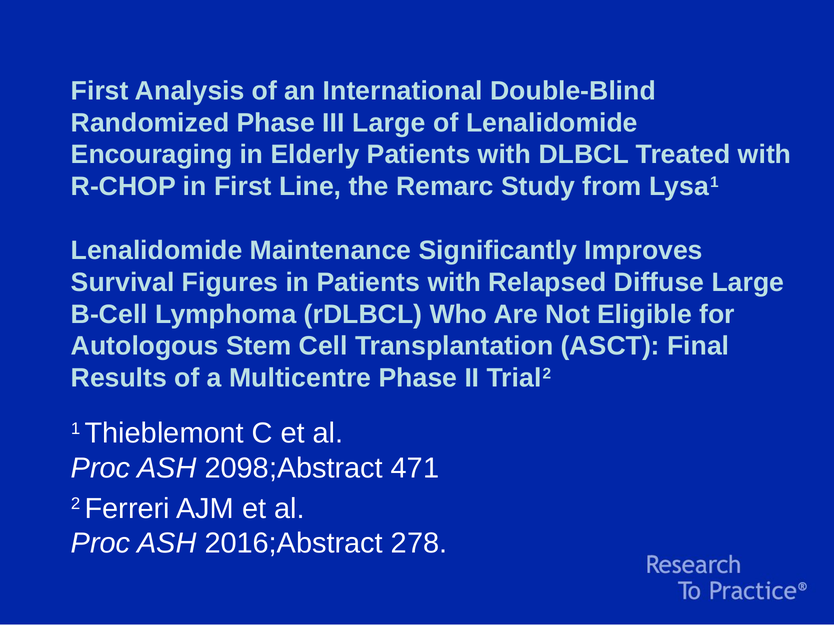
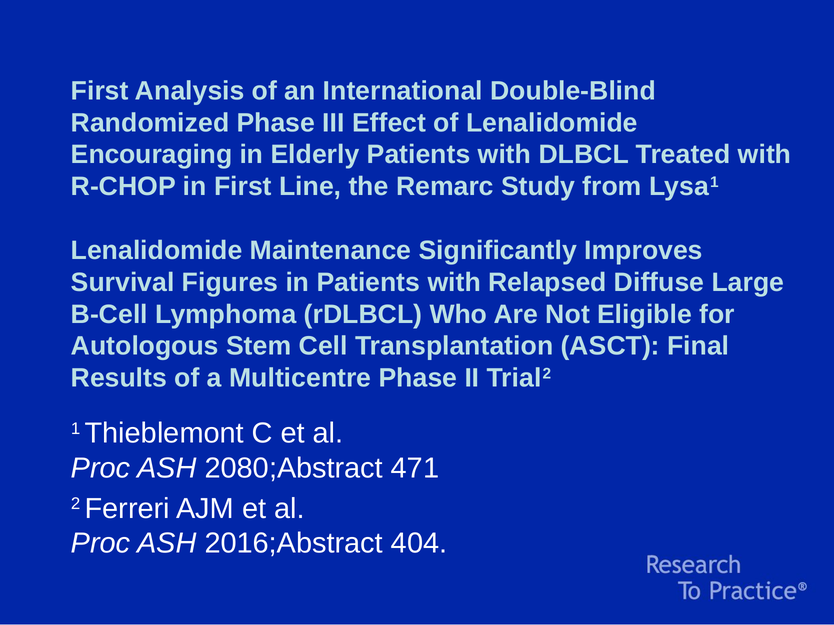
III Large: Large -> Effect
2098;Abstract: 2098;Abstract -> 2080;Abstract
278: 278 -> 404
